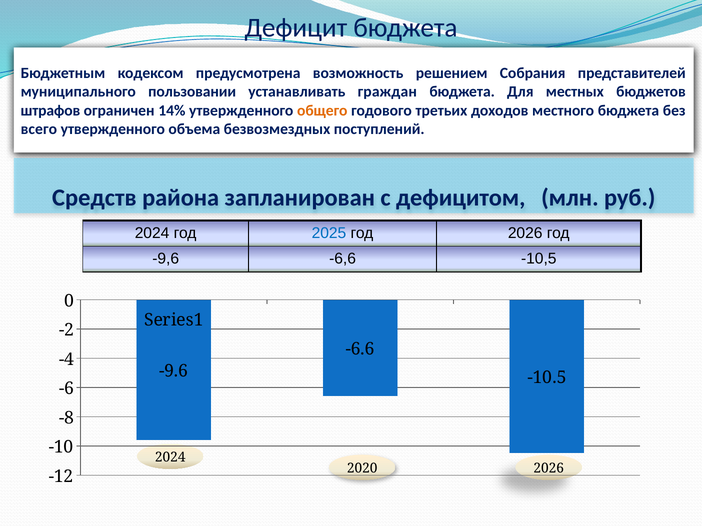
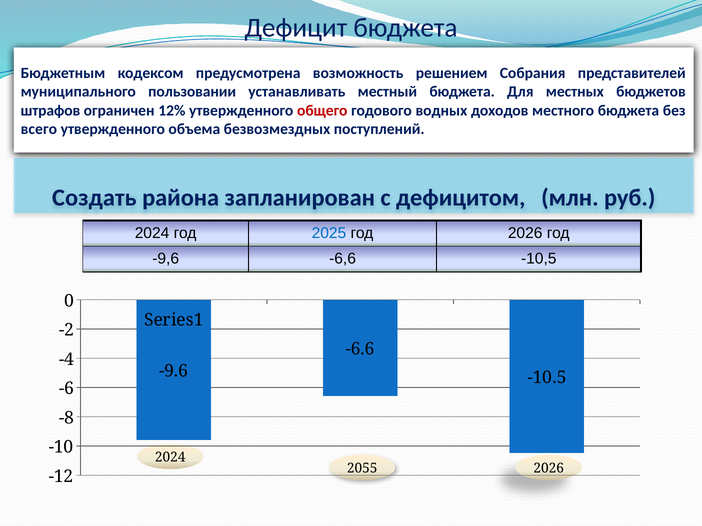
граждан: граждан -> местный
14%: 14% -> 12%
общего colour: orange -> red
третьих: третьих -> водных
Средств: Средств -> Создать
2020: 2020 -> 2055
